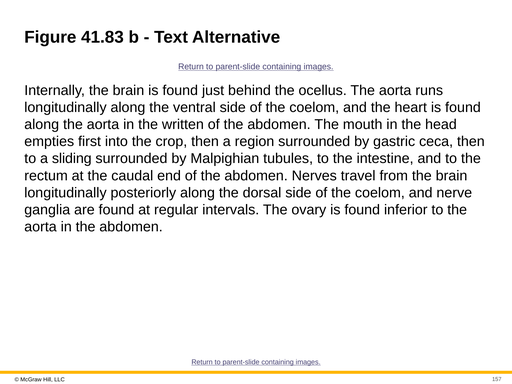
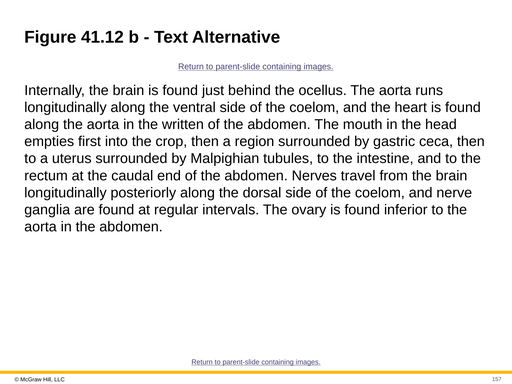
41.83: 41.83 -> 41.12
sliding: sliding -> uterus
